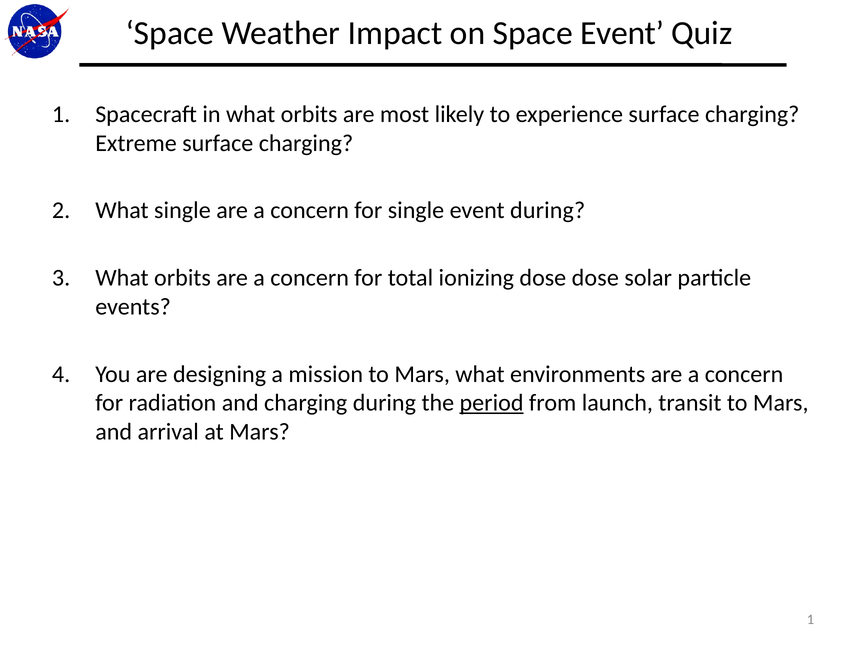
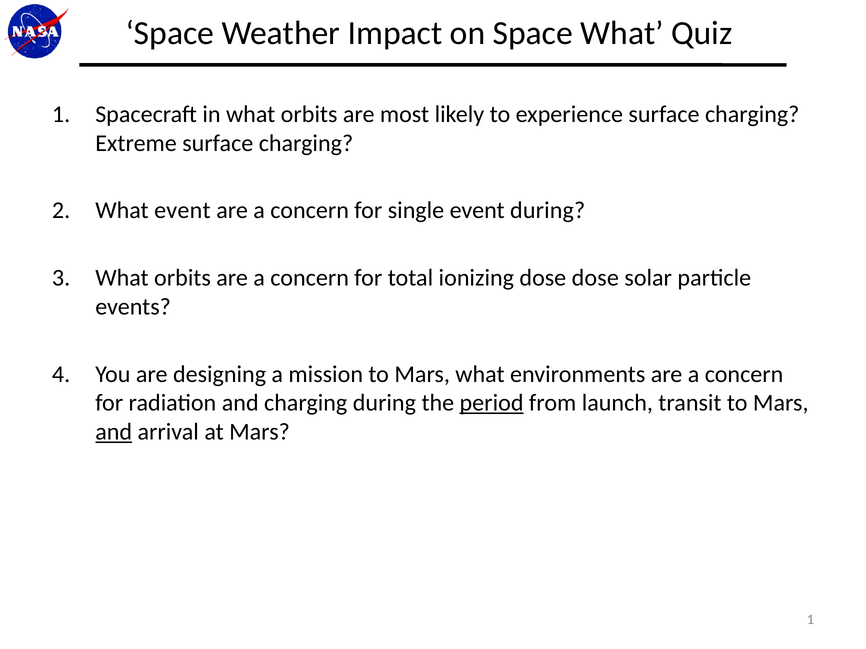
Space Event: Event -> What
What single: single -> event
and at (114, 432) underline: none -> present
